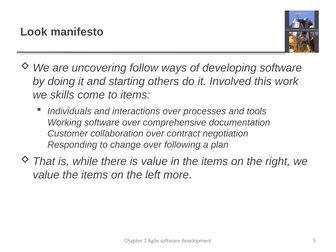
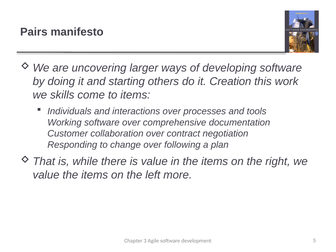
Look: Look -> Pairs
follow: follow -> larger
Involved: Involved -> Creation
